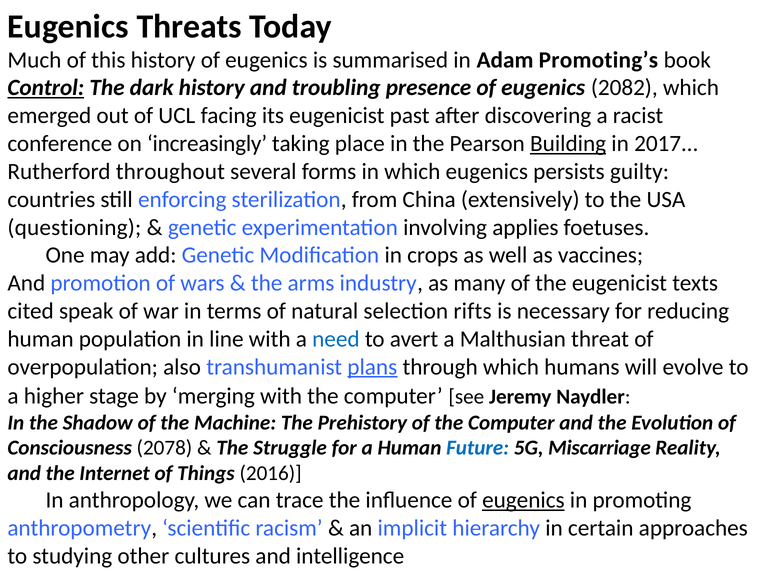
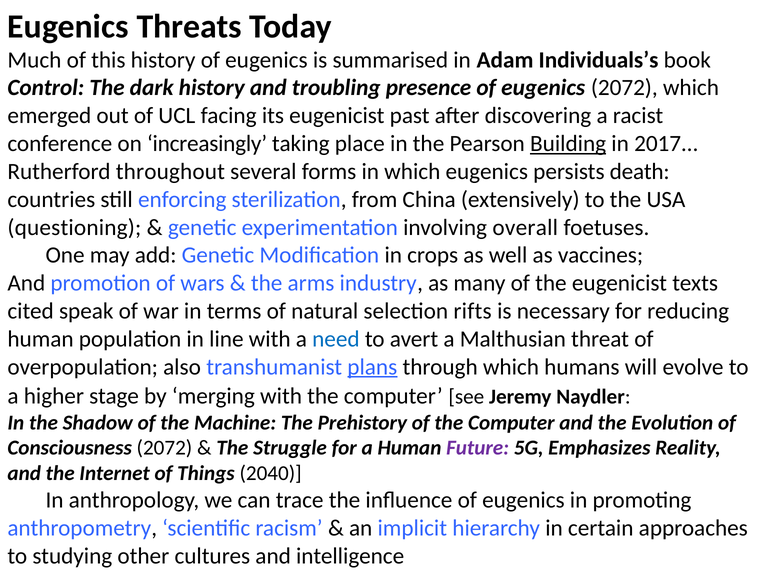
Promoting’s: Promoting’s -> Individuals’s
Control underline: present -> none
eugenics 2082: 2082 -> 2072
guilty: guilty -> death
applies: applies -> overall
Consciousness 2078: 2078 -> 2072
Future colour: blue -> purple
Miscarriage: Miscarriage -> Emphasizes
2016: 2016 -> 2040
eugenics at (523, 500) underline: present -> none
